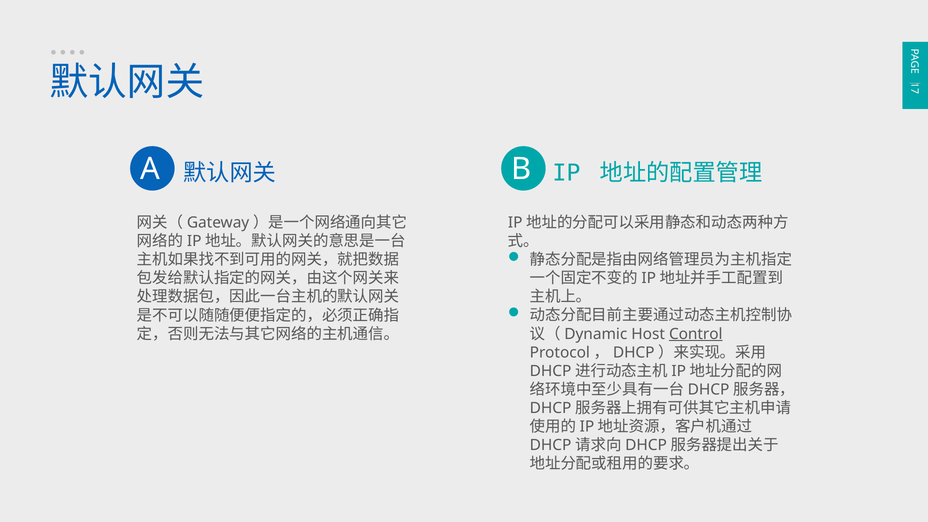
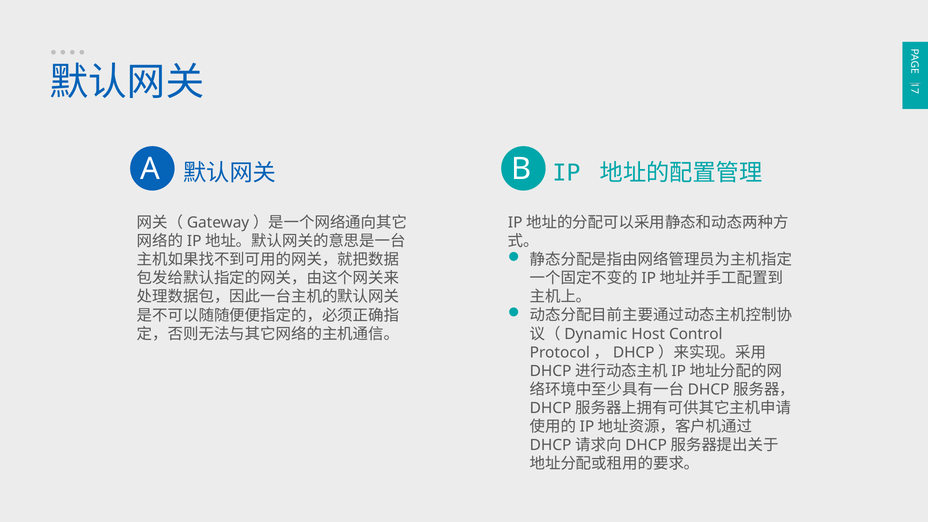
Control underline: present -> none
